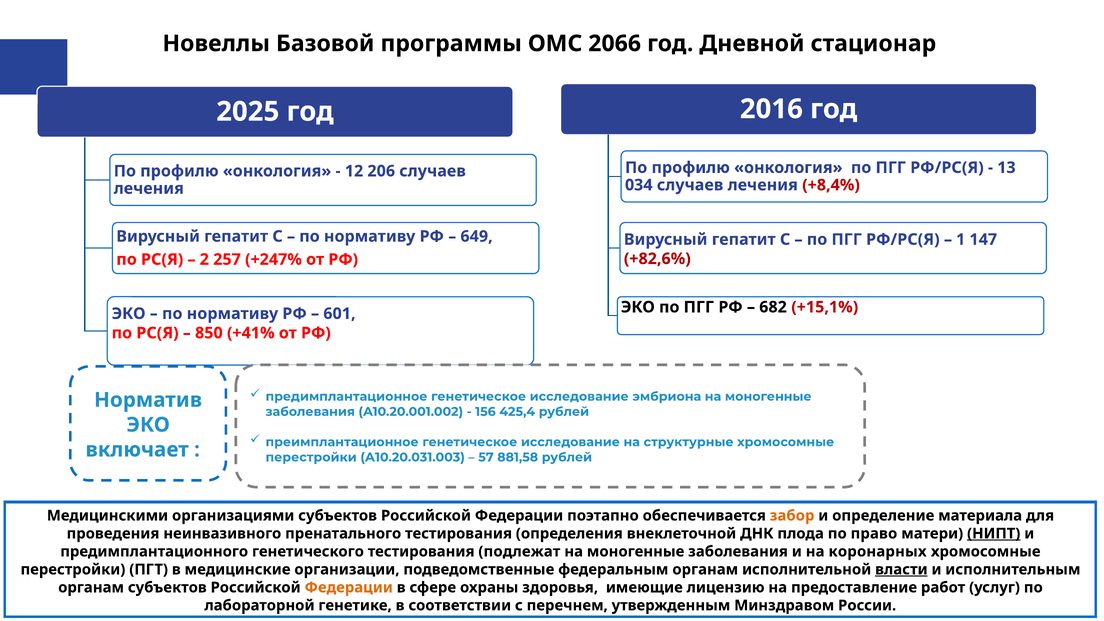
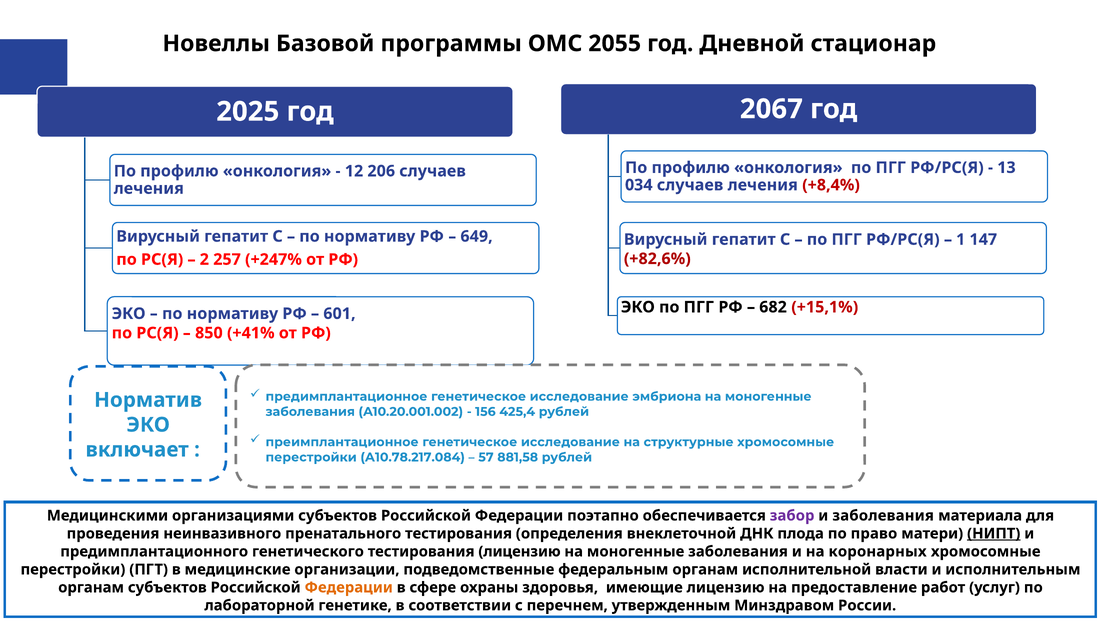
2066: 2066 -> 2055
2016: 2016 -> 2067
А10.20.031.003: А10.20.031.003 -> А10.78.217.084
забор colour: orange -> purple
и определение: определение -> заболевания
тестирования подлежат: подлежат -> лицензию
власти underline: present -> none
